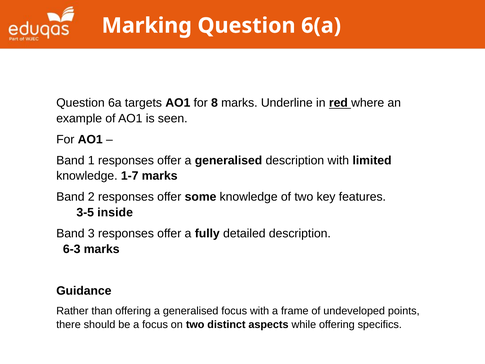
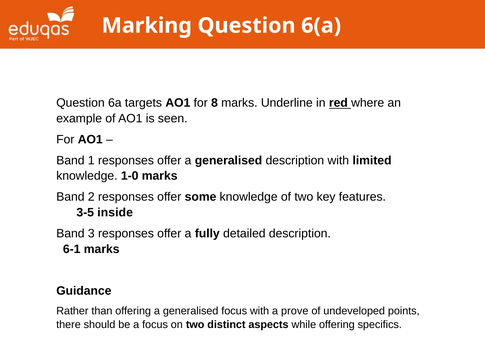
1-7: 1-7 -> 1-0
6-3: 6-3 -> 6-1
frame: frame -> prove
